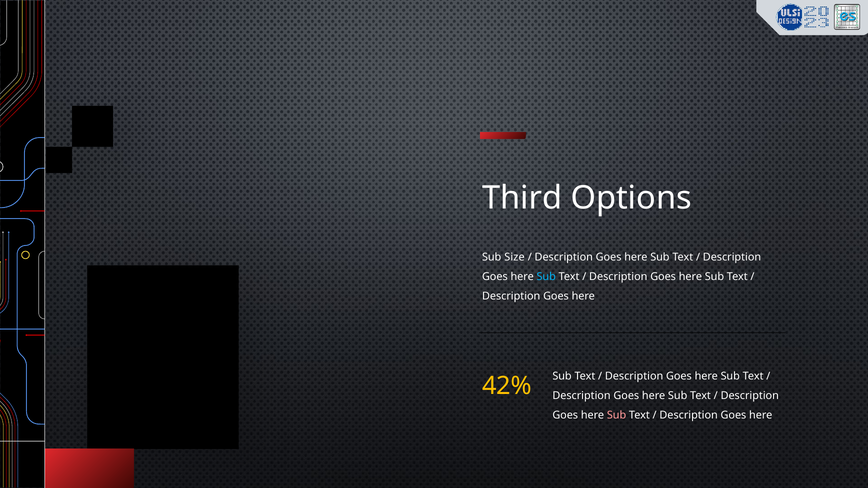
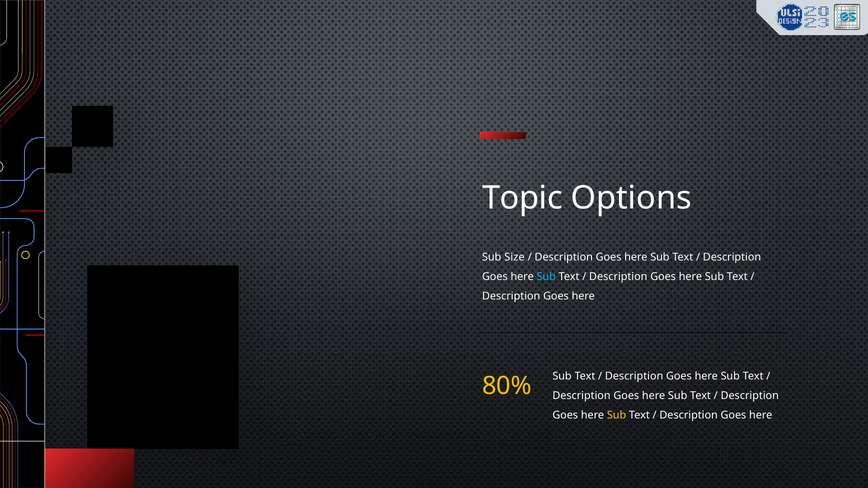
Third: Third -> Topic
42%: 42% -> 80%
Sub at (617, 415) colour: pink -> yellow
